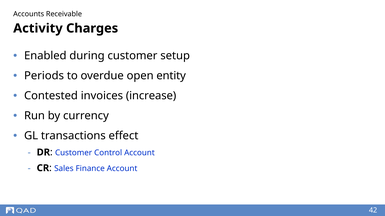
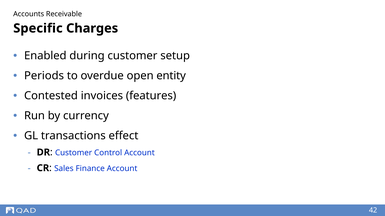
Activity: Activity -> Specific
increase: increase -> features
